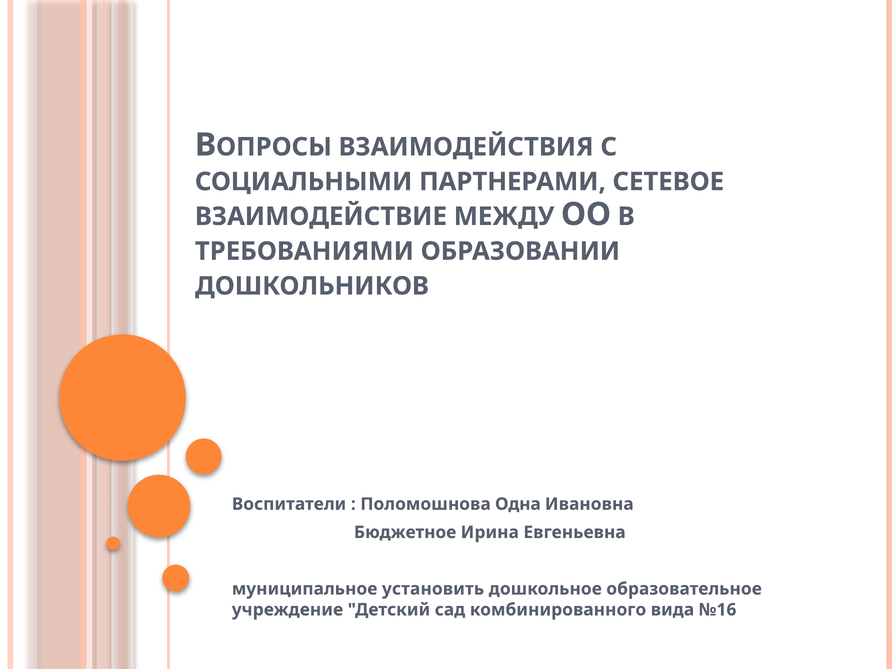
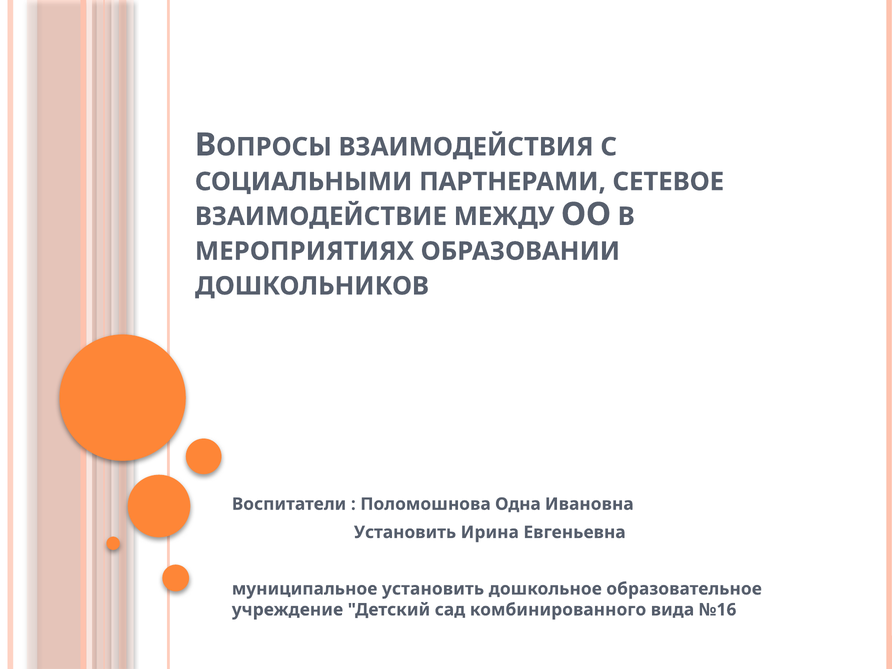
ТРЕБОВАНИЯМИ: ТРЕБОВАНИЯМИ -> МЕРОПРИЯТИЯХ
Бюджетное at (405, 532): Бюджетное -> Установить
